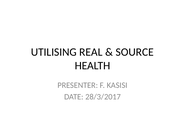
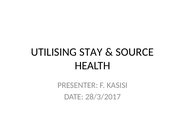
REAL: REAL -> STAY
